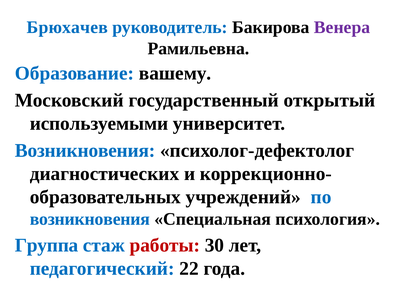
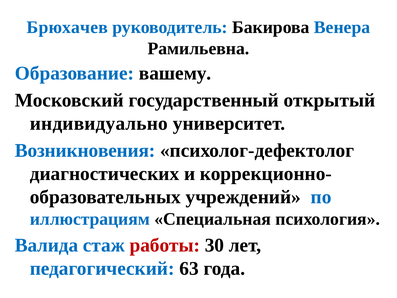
Венера colour: purple -> blue
используемыми: используемыми -> индивидуально
возникновения at (90, 219): возникновения -> иллюстрациям
Группа: Группа -> Валида
22: 22 -> 63
